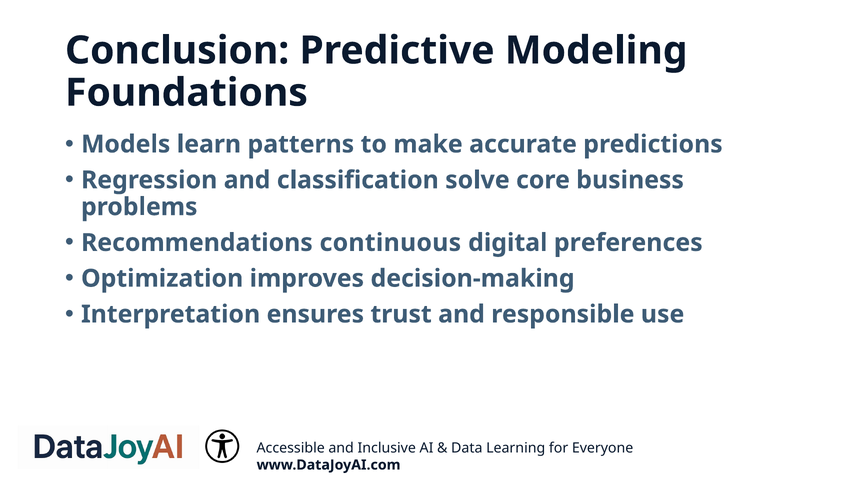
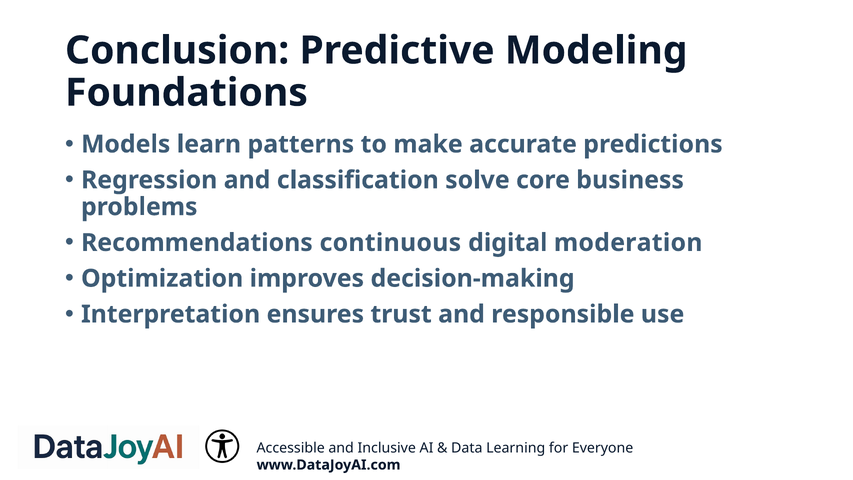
preferences: preferences -> moderation
